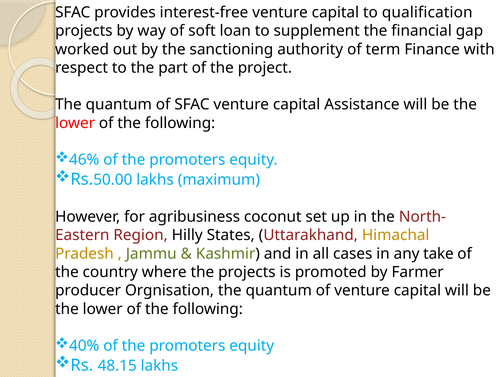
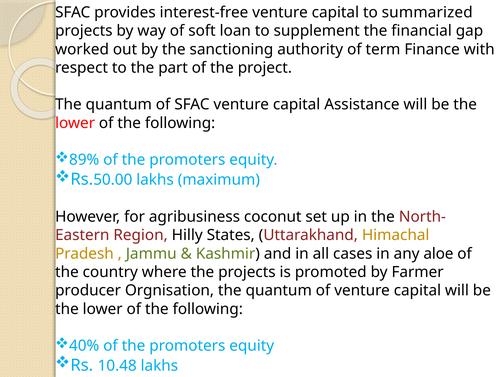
qualification: qualification -> summarized
46%: 46% -> 89%
take: take -> aloe
48.15: 48.15 -> 10.48
